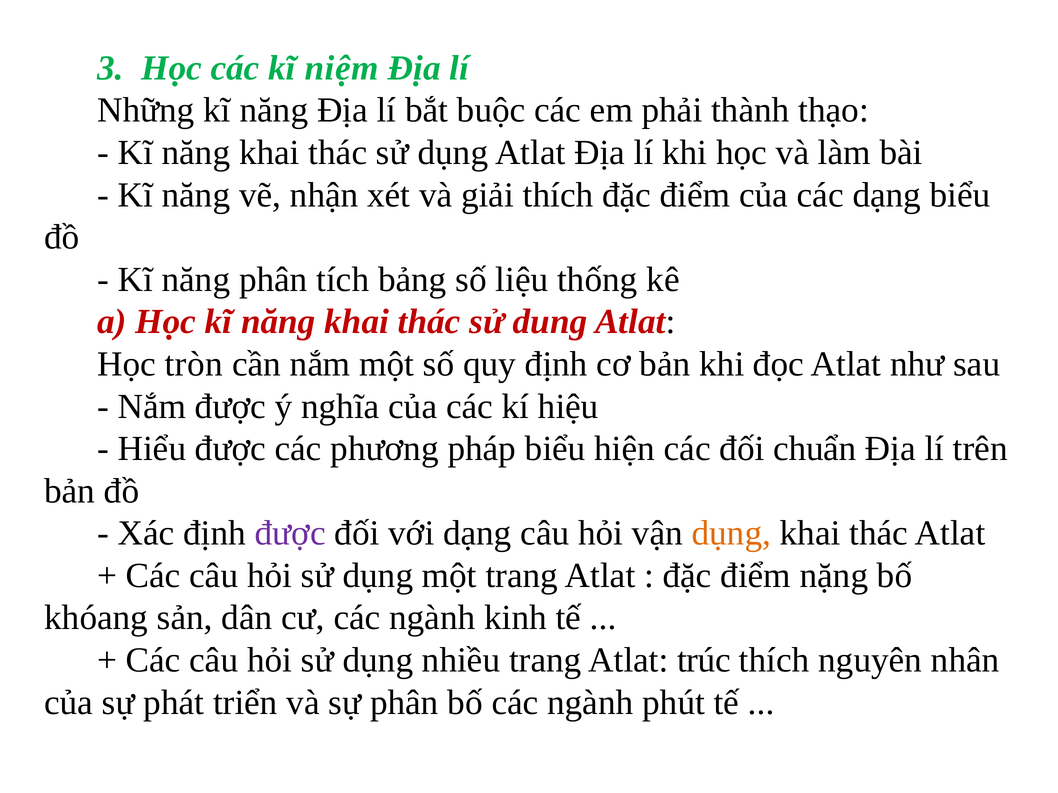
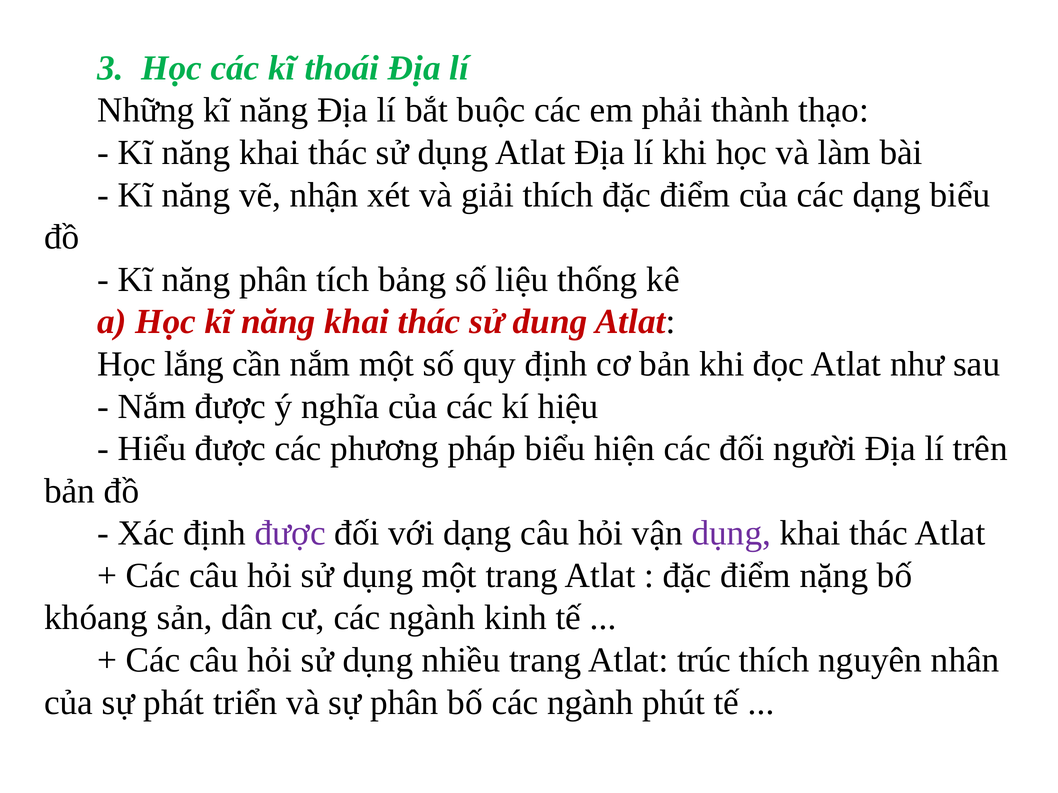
niệm: niệm -> thoái
tròn: tròn -> lắng
chuẩn: chuẩn -> người
dụng at (731, 534) colour: orange -> purple
